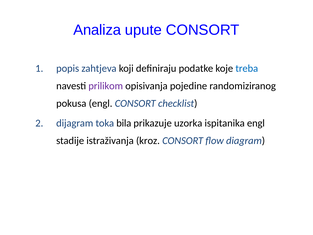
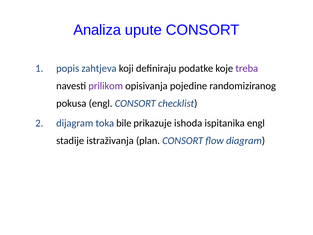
treba colour: blue -> purple
bila: bila -> bile
uzorka: uzorka -> ishoda
kroz: kroz -> plan
